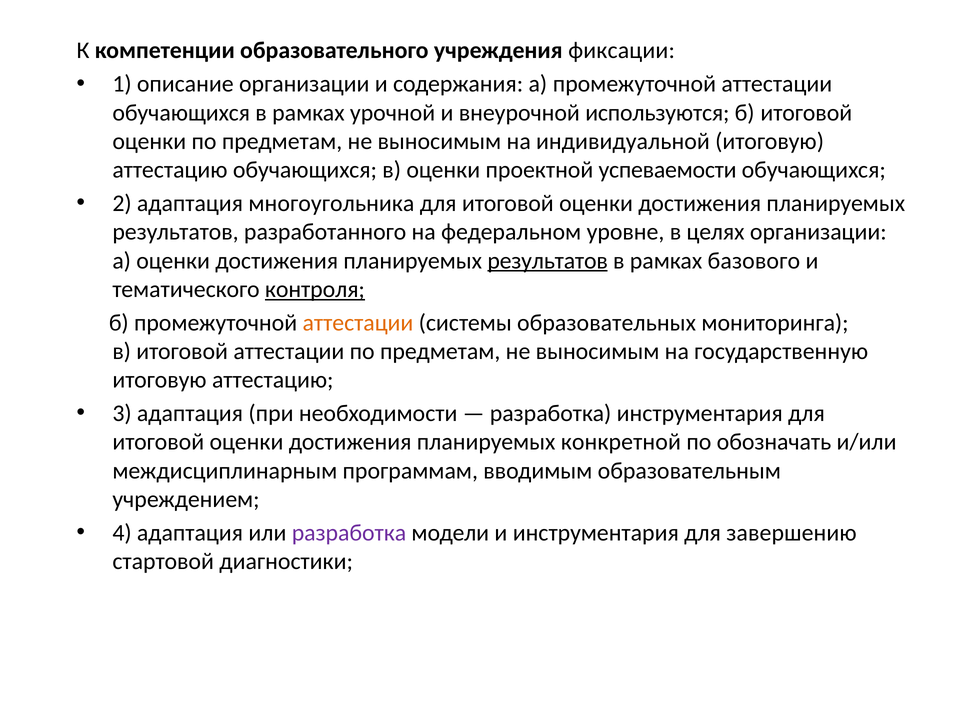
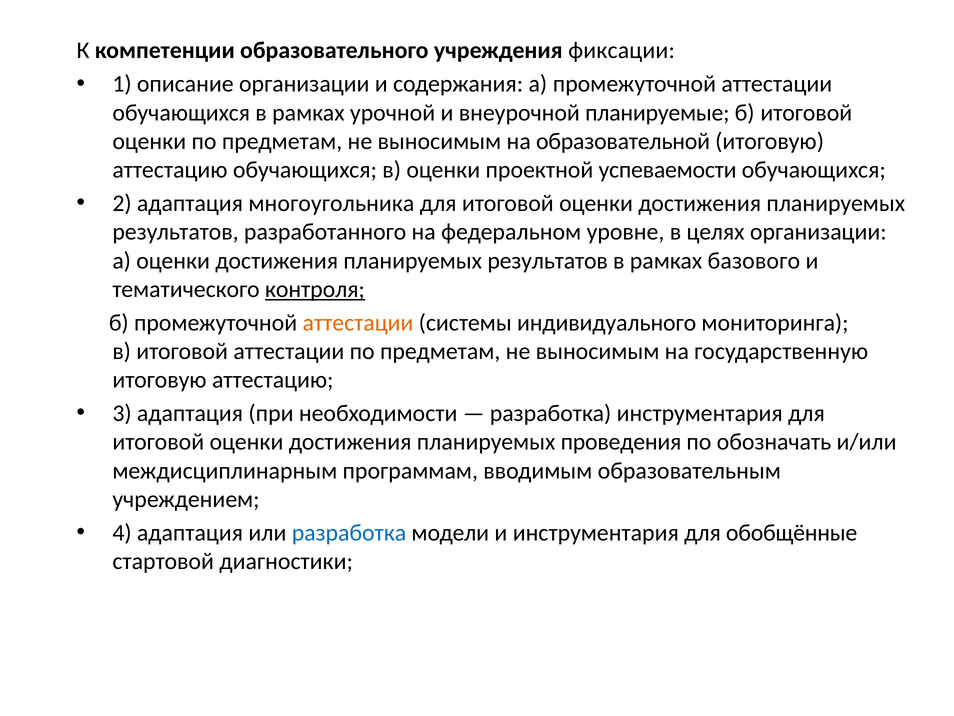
используются: используются -> планируемые
индивидуальной: индивидуальной -> образовательной
результатов at (548, 260) underline: present -> none
образовательных: образовательных -> индивидуального
конкретной: конкретной -> проведения
разработка at (349, 532) colour: purple -> blue
завершению: завершению -> обобщённые
